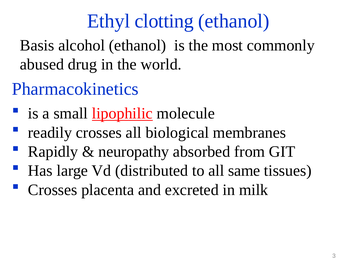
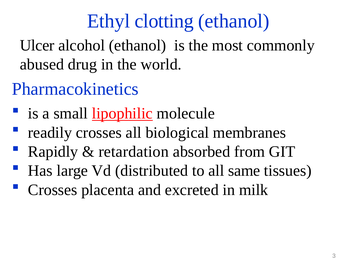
Basis: Basis -> Ulcer
neuropathy: neuropathy -> retardation
